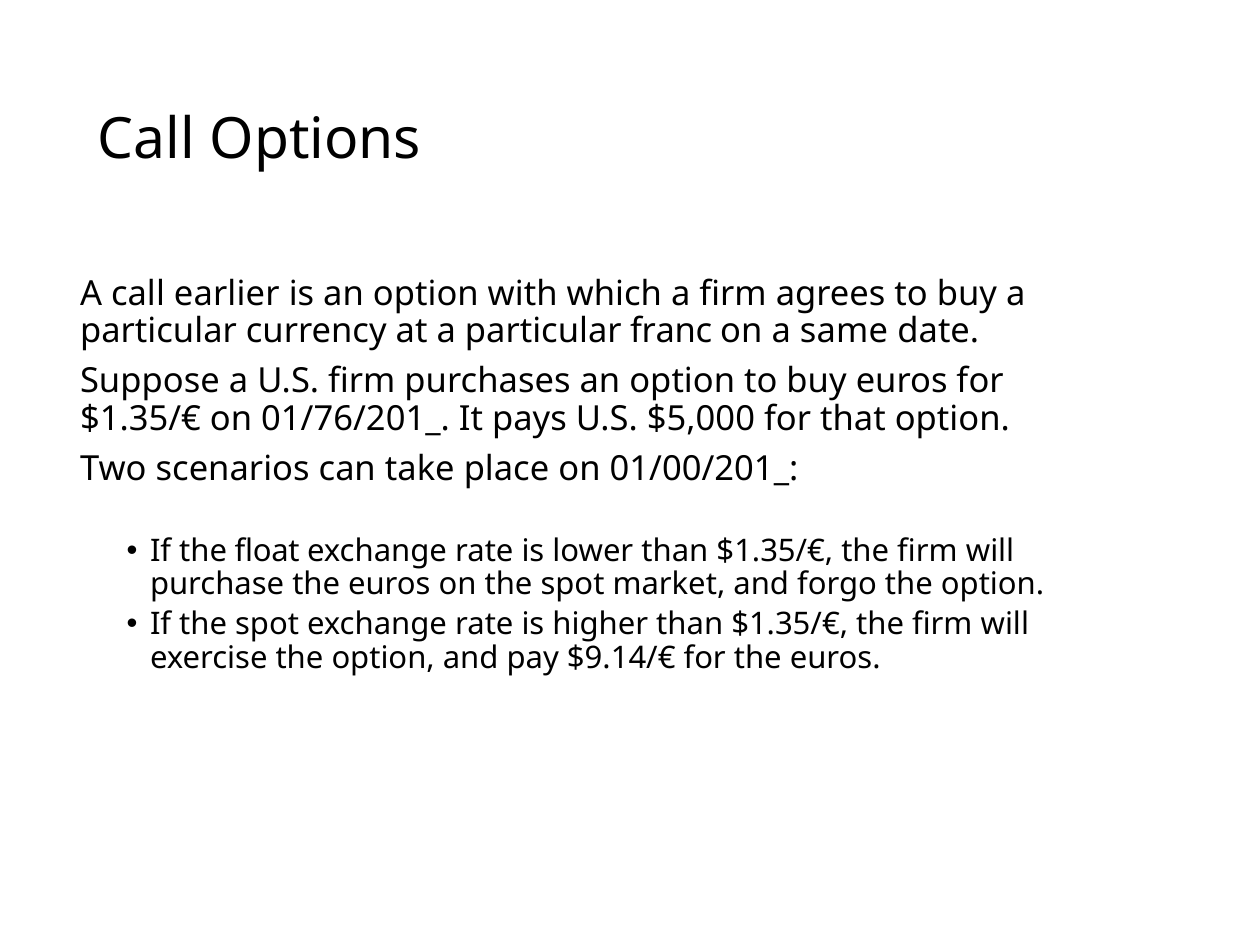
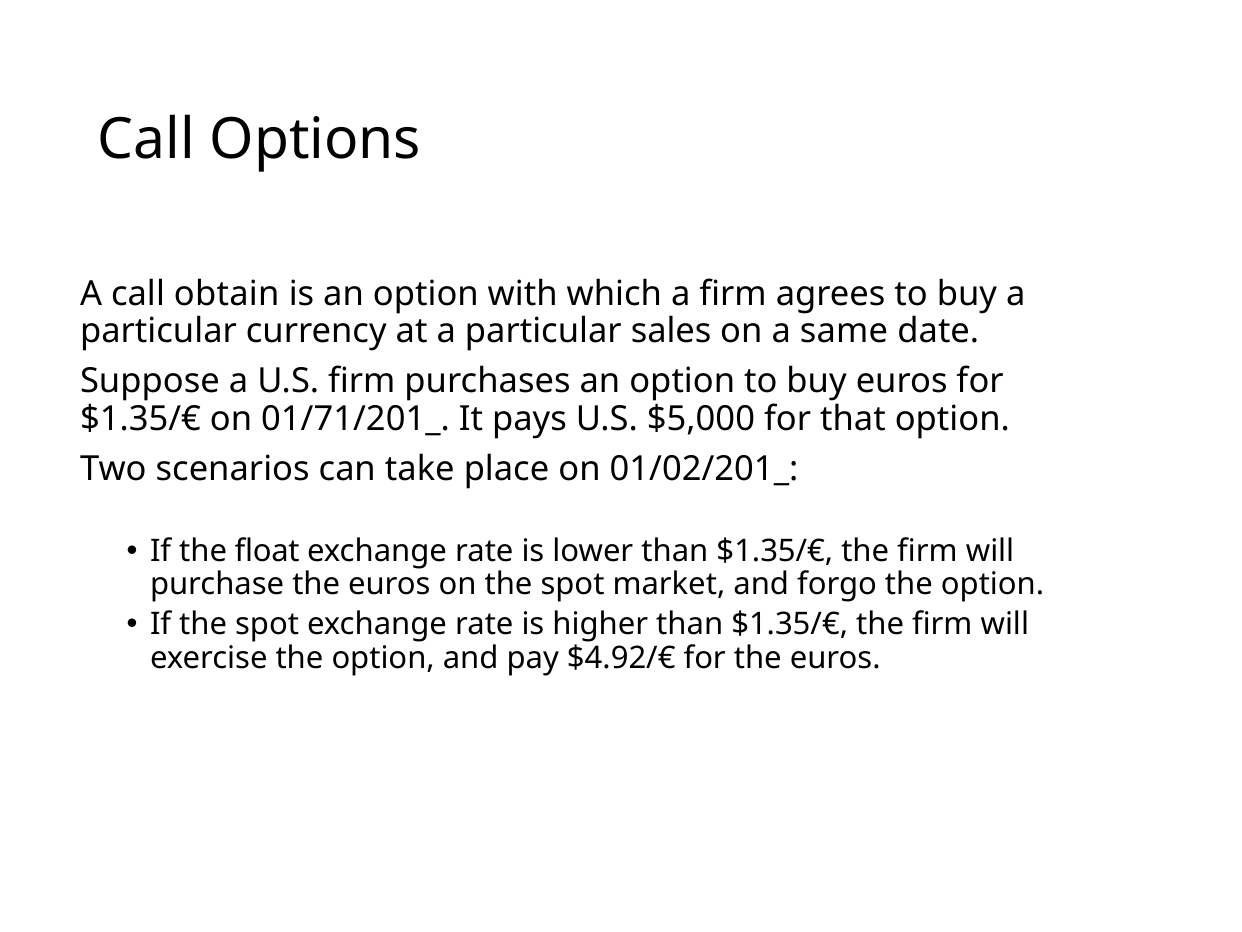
earlier: earlier -> obtain
franc: franc -> sales
01/76/201_: 01/76/201_ -> 01/71/201_
01/00/201_: 01/00/201_ -> 01/02/201_
$9.14/€: $9.14/€ -> $4.92/€
